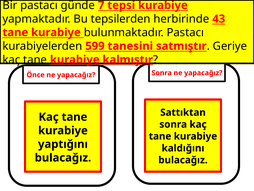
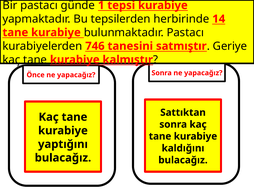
7: 7 -> 1
43: 43 -> 14
599: 599 -> 746
